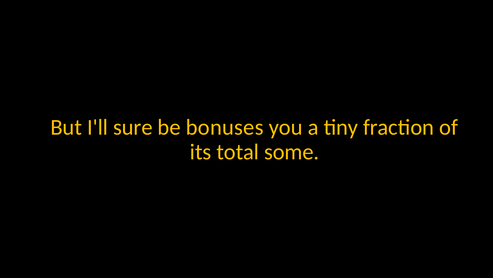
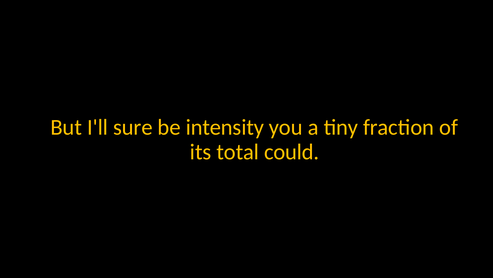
bonuses: bonuses -> intensity
some: some -> could
